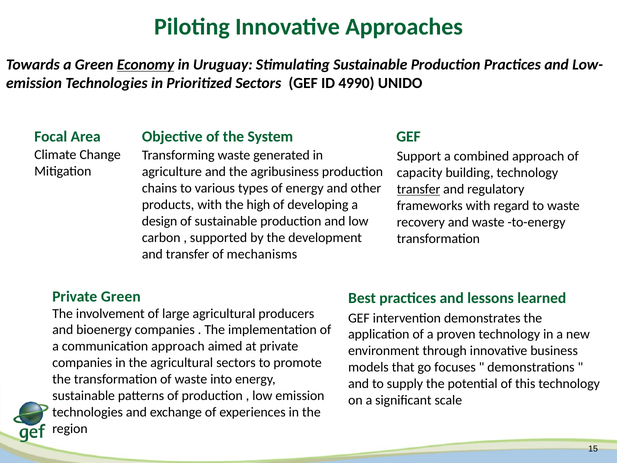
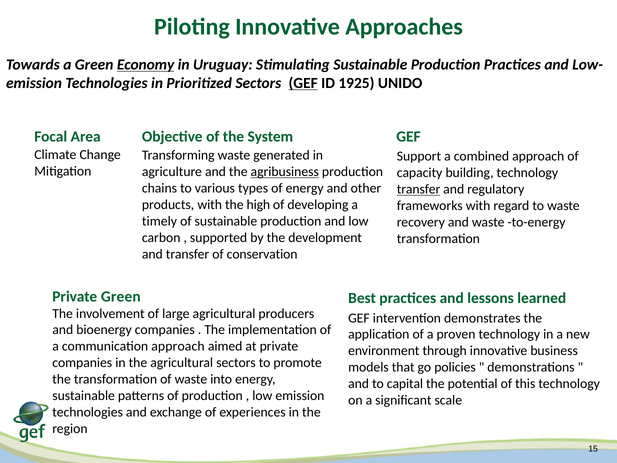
GEF at (303, 83) underline: none -> present
4990: 4990 -> 1925
agribusiness underline: none -> present
design: design -> timely
mechanisms: mechanisms -> conservation
focuses: focuses -> policies
supply: supply -> capital
